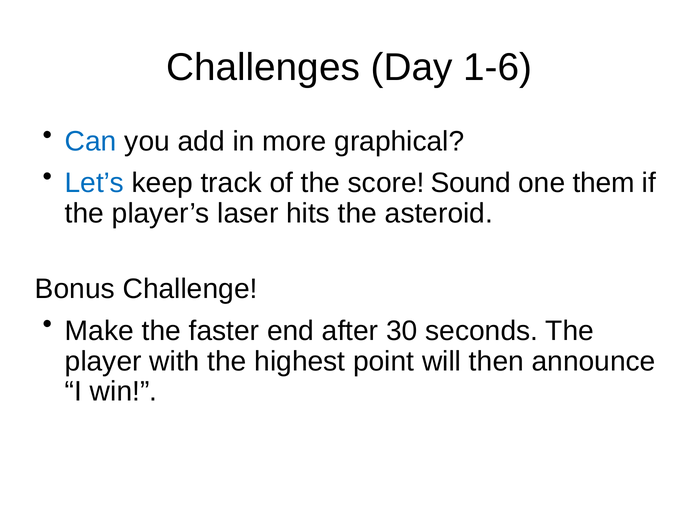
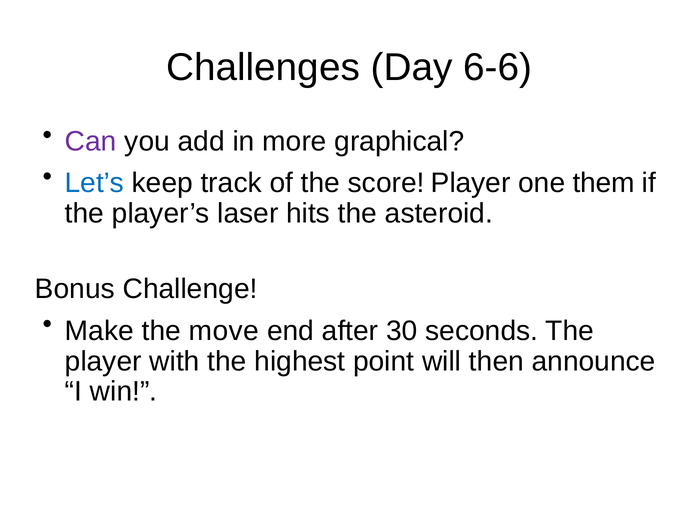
1-6: 1-6 -> 6-6
Can colour: blue -> purple
score Sound: Sound -> Player
faster: faster -> move
